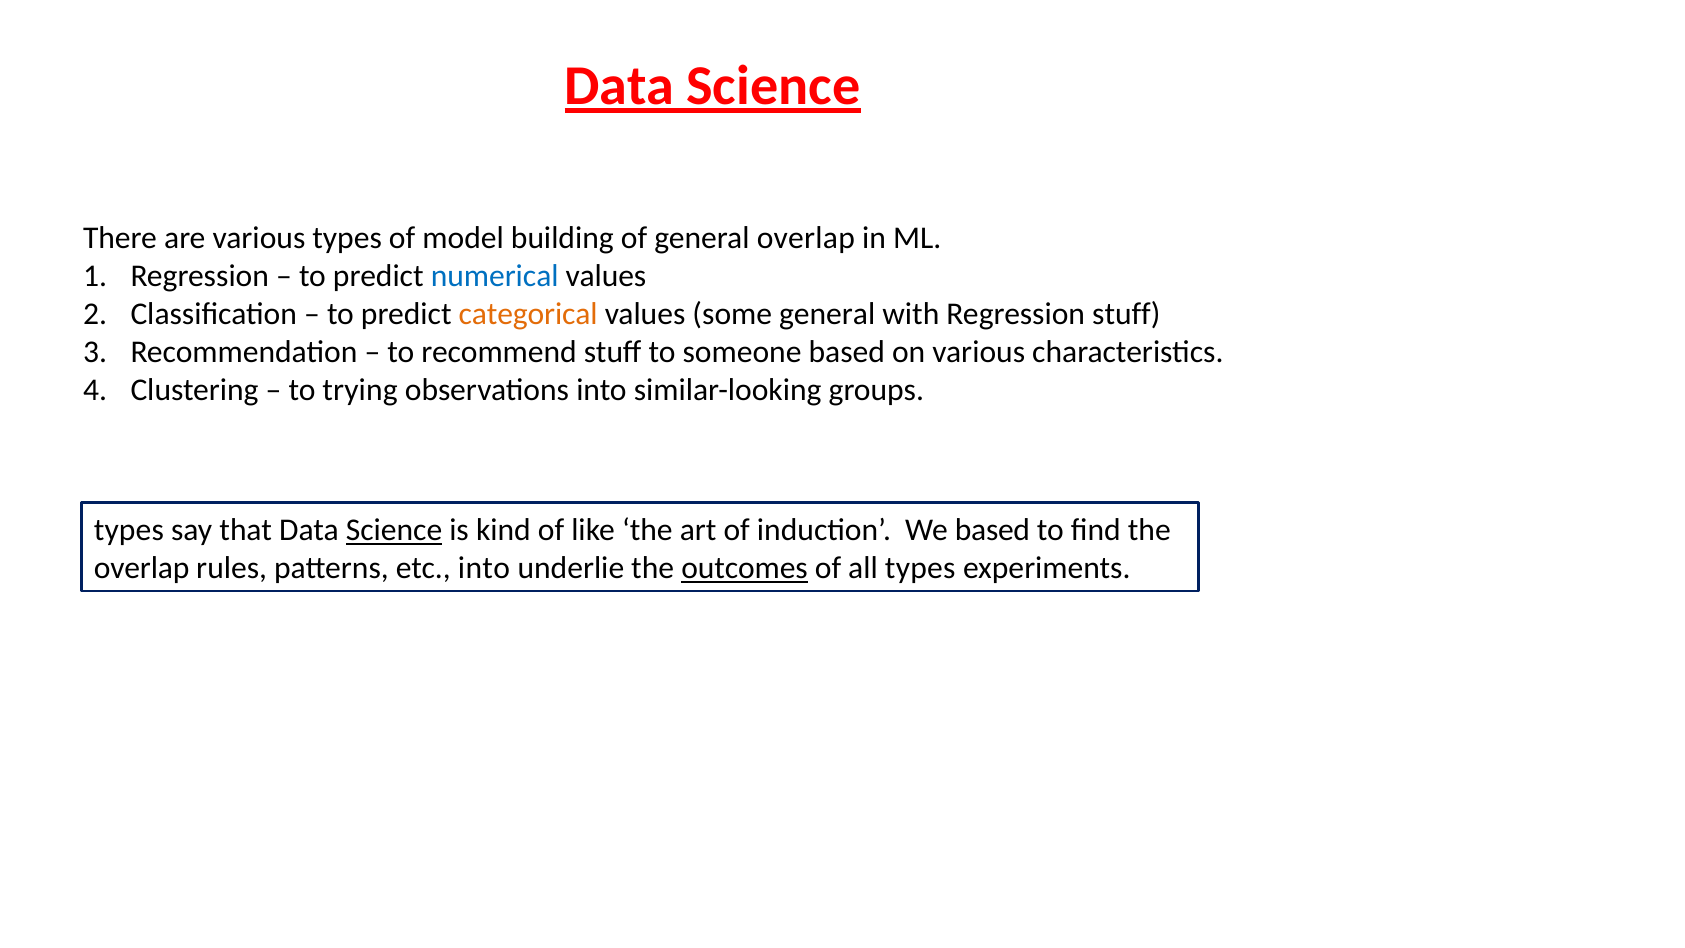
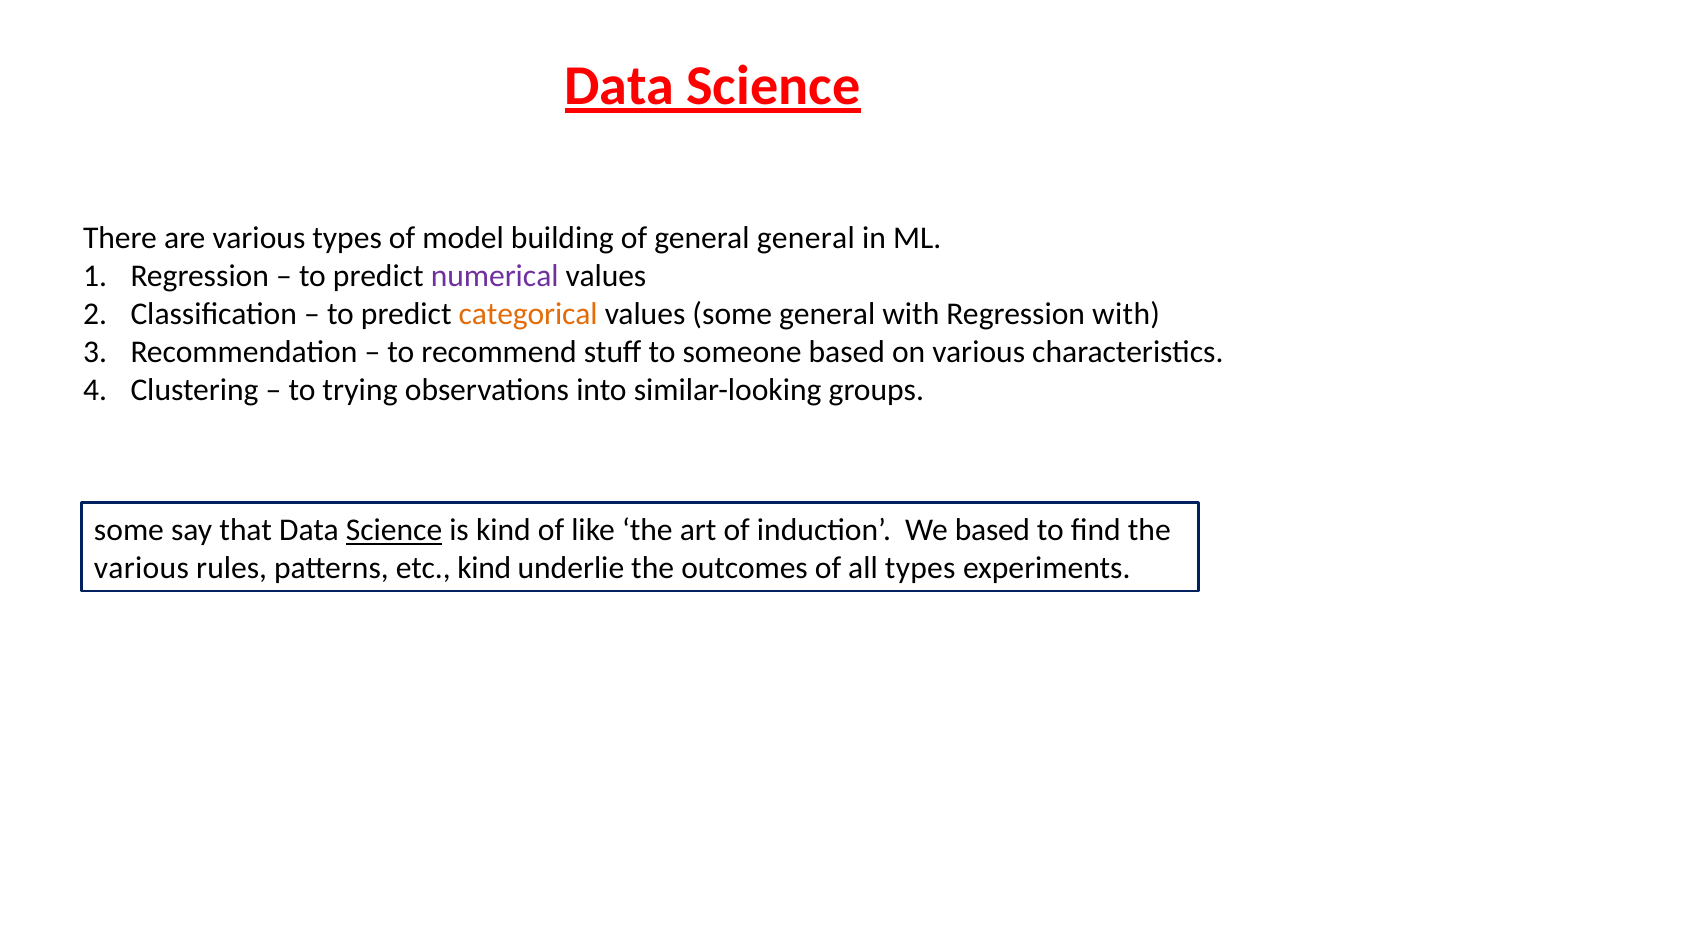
general overlap: overlap -> general
numerical colour: blue -> purple
Regression stuff: stuff -> with
types at (129, 530): types -> some
overlap at (142, 568): overlap -> various
etc into: into -> kind
outcomes underline: present -> none
